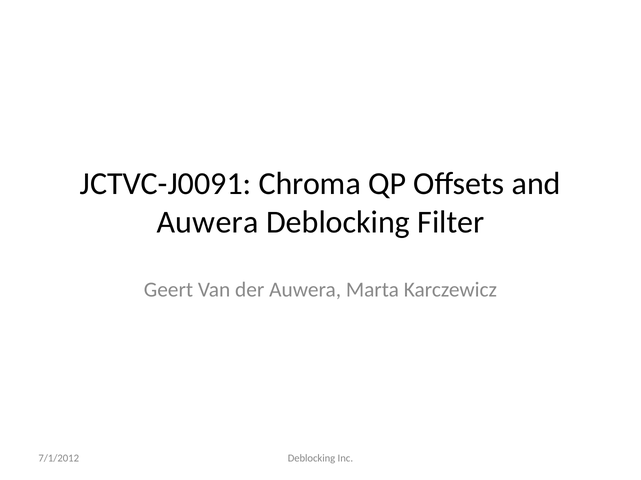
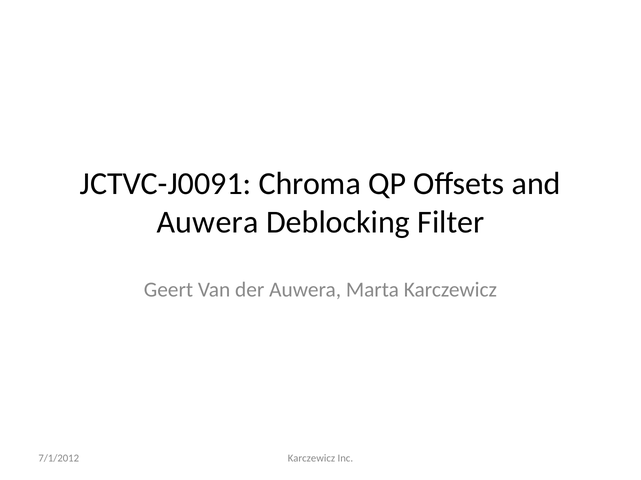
Deblocking at (312, 459): Deblocking -> Karczewicz
